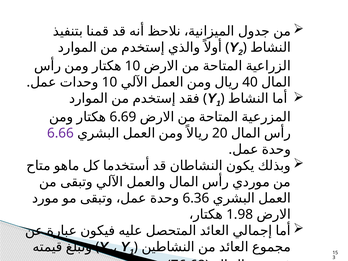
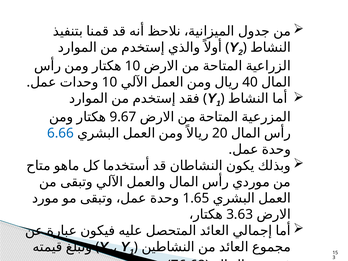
6.69: 6.69 -> 9.67
6.66 colour: purple -> blue
6.36: 6.36 -> 1.65
1.98: 1.98 -> 3.63
